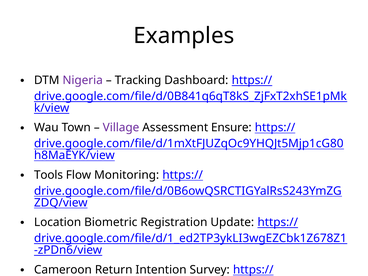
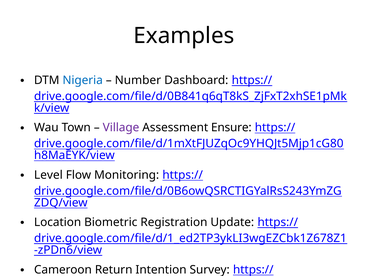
Nigeria colour: purple -> blue
Tracking: Tracking -> Number
Tools: Tools -> Level
